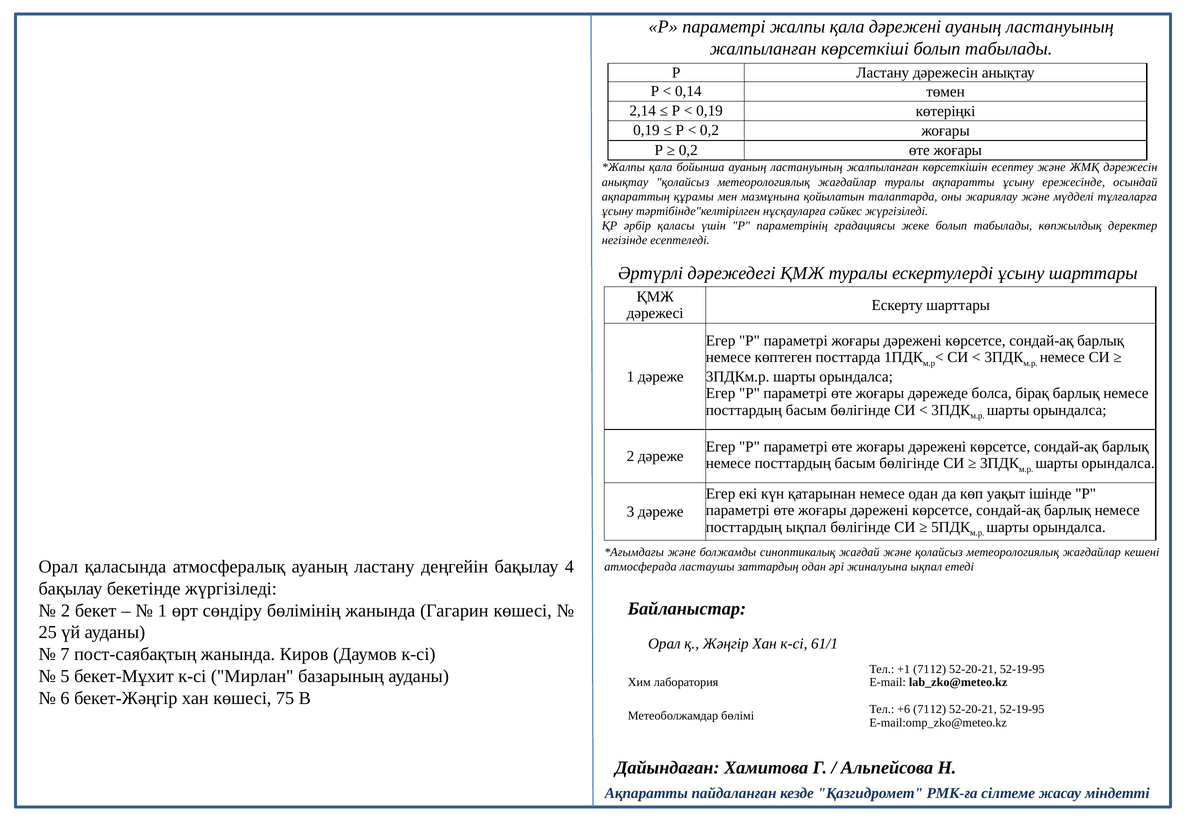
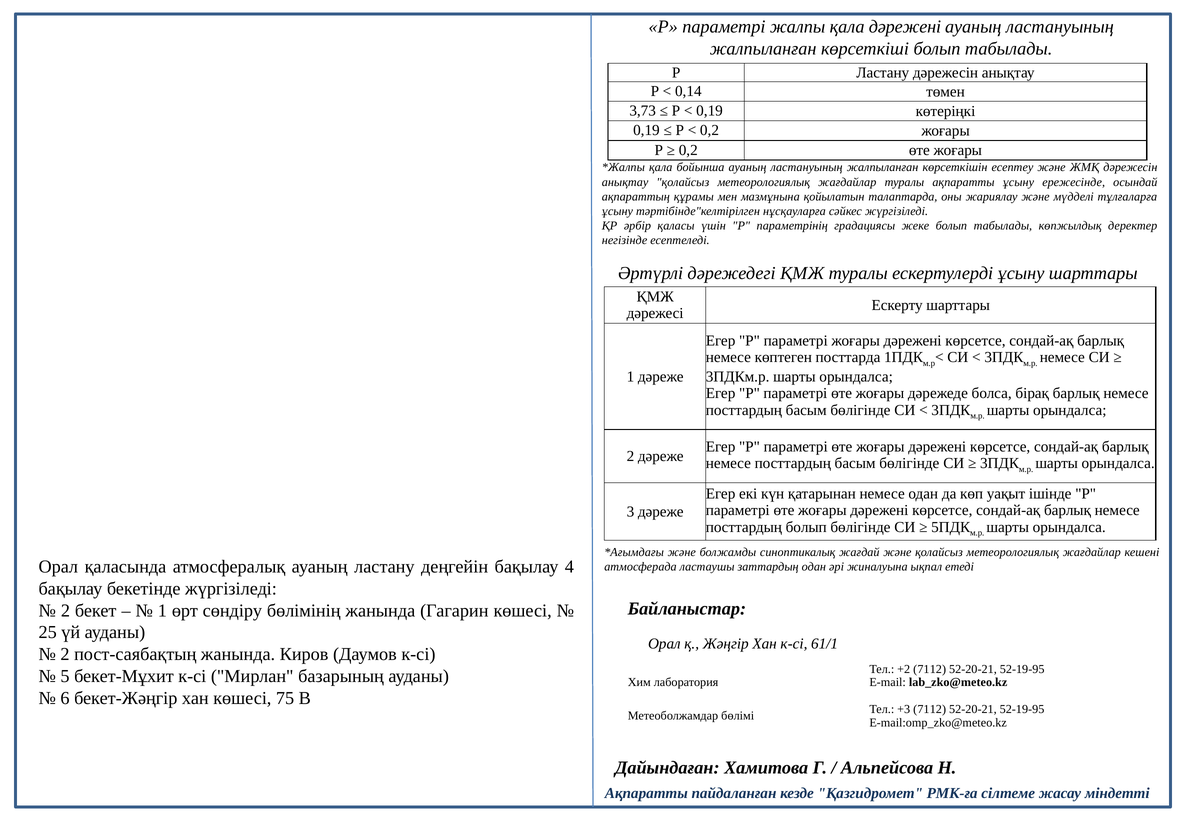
2,14: 2,14 -> 3,73
посттардың ықпал: ықпал -> болып
7 at (65, 654): 7 -> 2
+1: +1 -> +2
+6: +6 -> +3
